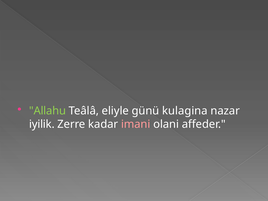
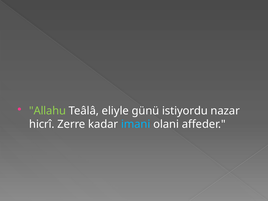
kulagina: kulagina -> istiyordu
iyilik: iyilik -> hicrî
imani colour: pink -> light blue
